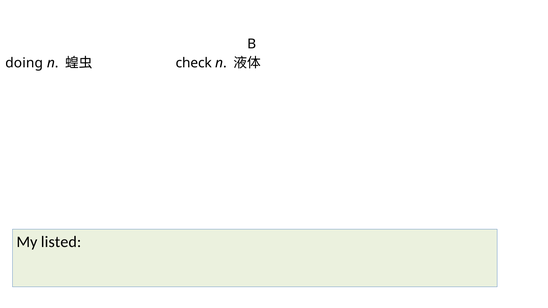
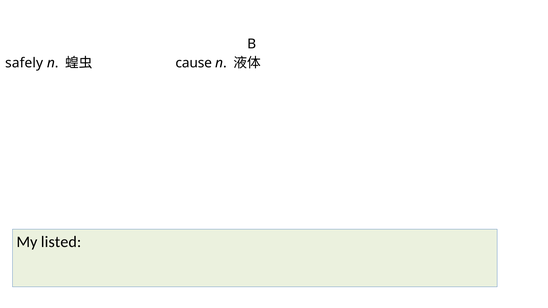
doing: doing -> safely
check: check -> cause
